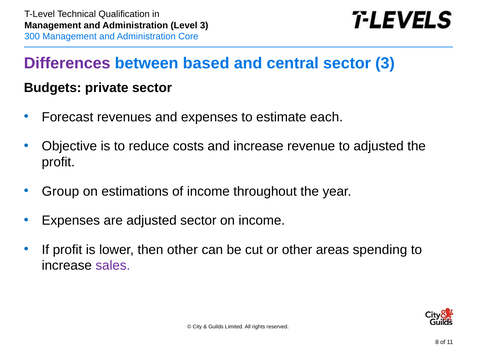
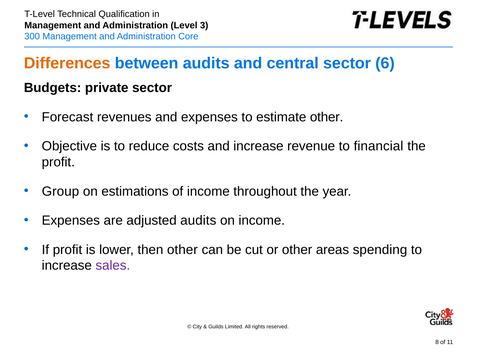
Differences colour: purple -> orange
between based: based -> audits
sector 3: 3 -> 6
estimate each: each -> other
to adjusted: adjusted -> financial
adjusted sector: sector -> audits
